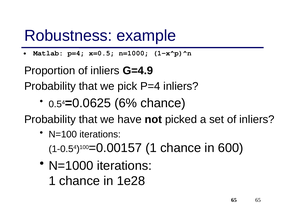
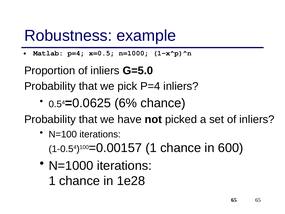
G=4.9: G=4.9 -> G=5.0
